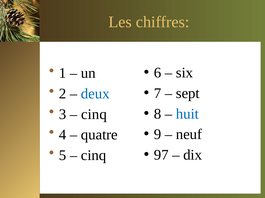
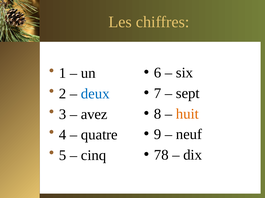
huit colour: blue -> orange
cinq at (94, 115): cinq -> avez
97: 97 -> 78
